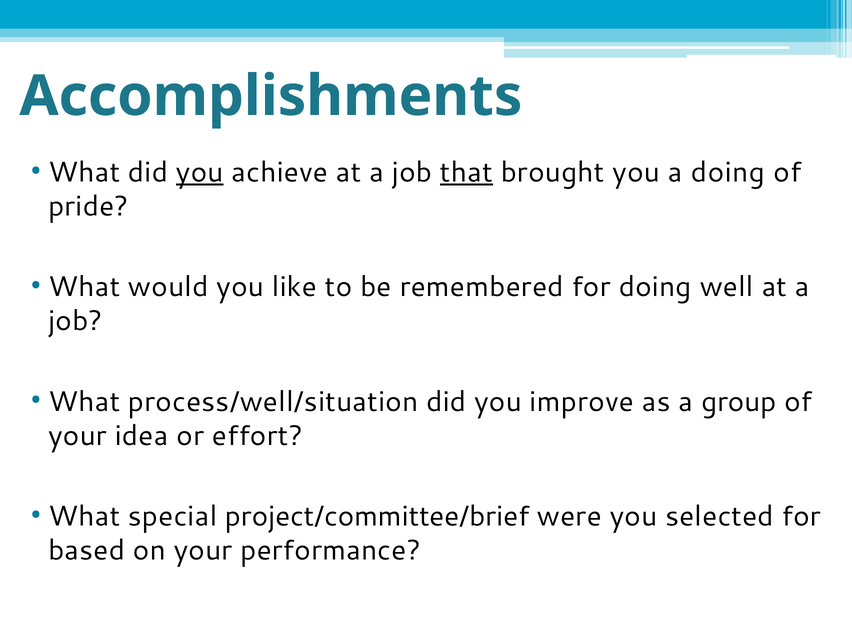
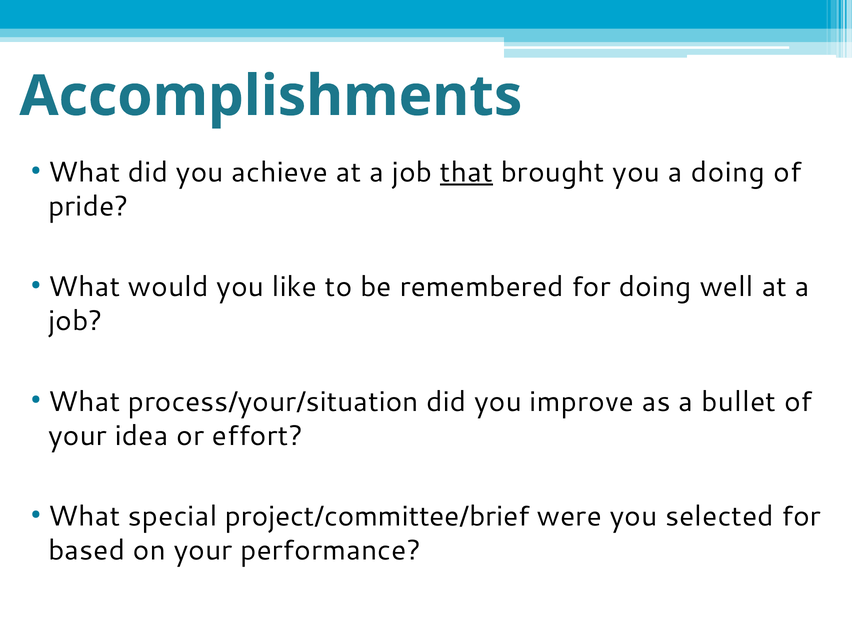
you at (200, 172) underline: present -> none
process/well/situation: process/well/situation -> process/your/situation
group: group -> bullet
